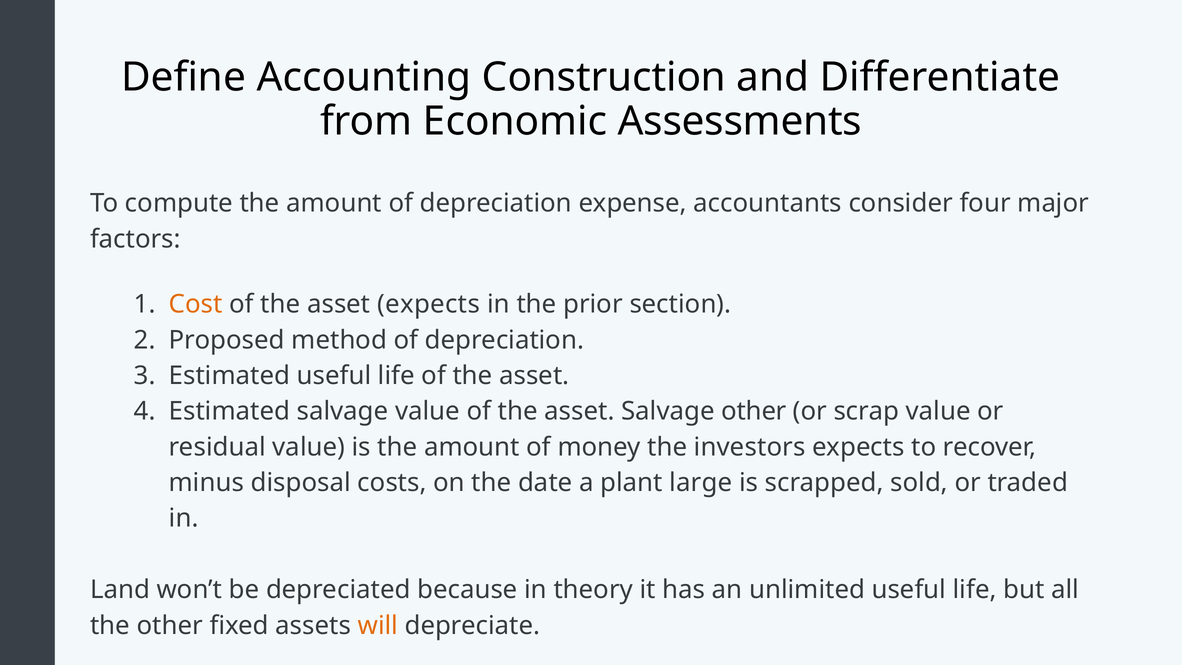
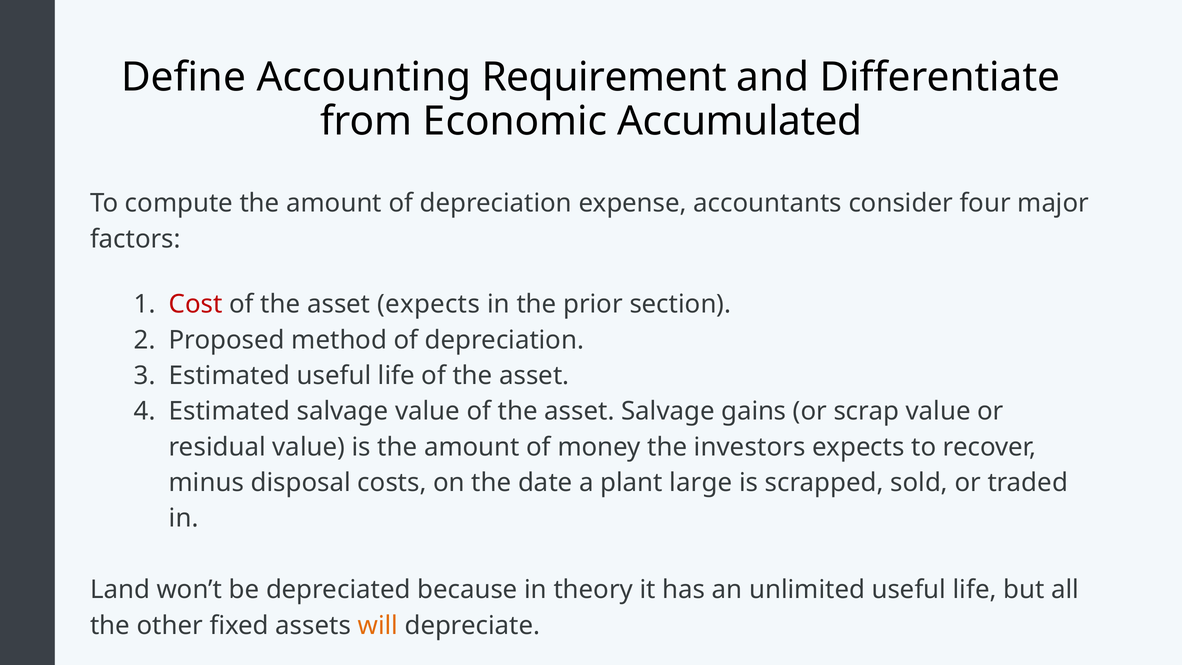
Construction: Construction -> Requirement
Assessments: Assessments -> Accumulated
Cost colour: orange -> red
Salvage other: other -> gains
